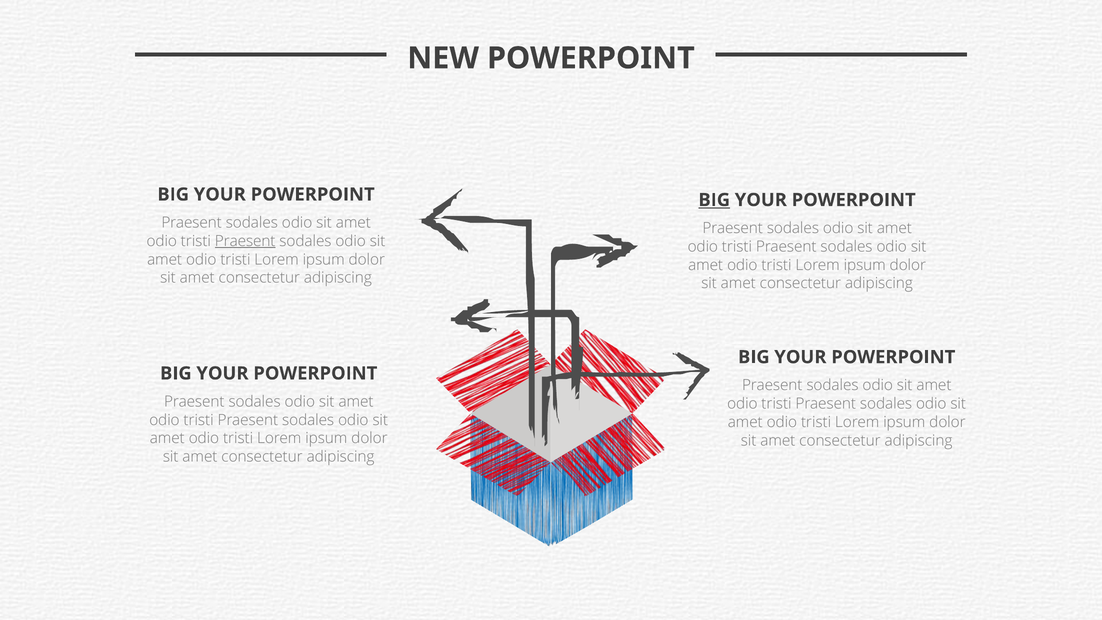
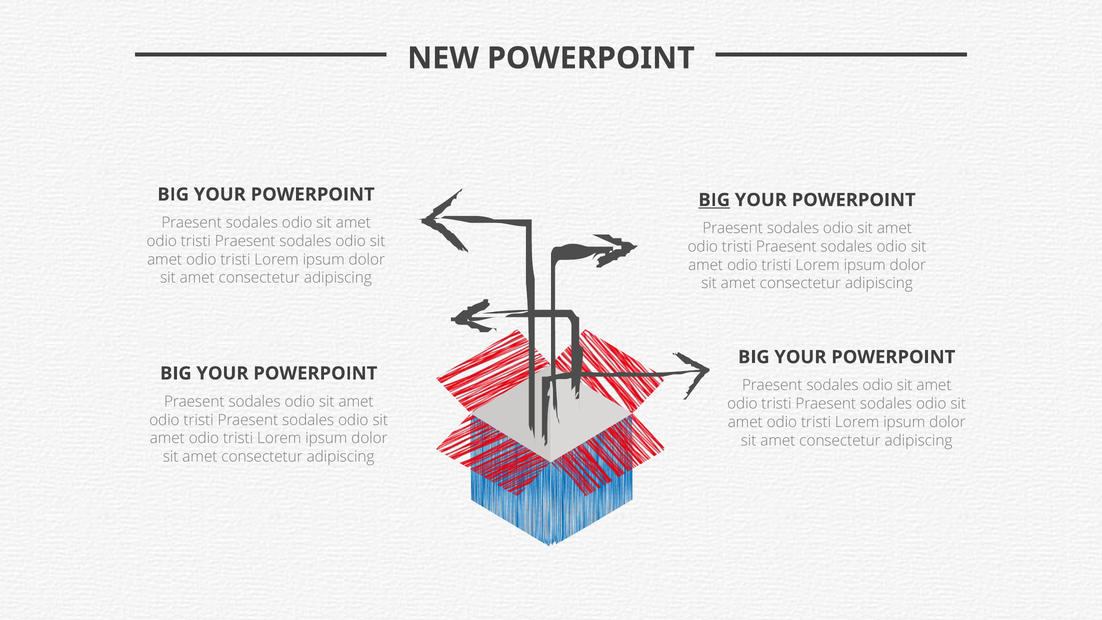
Praesent at (245, 241) underline: present -> none
